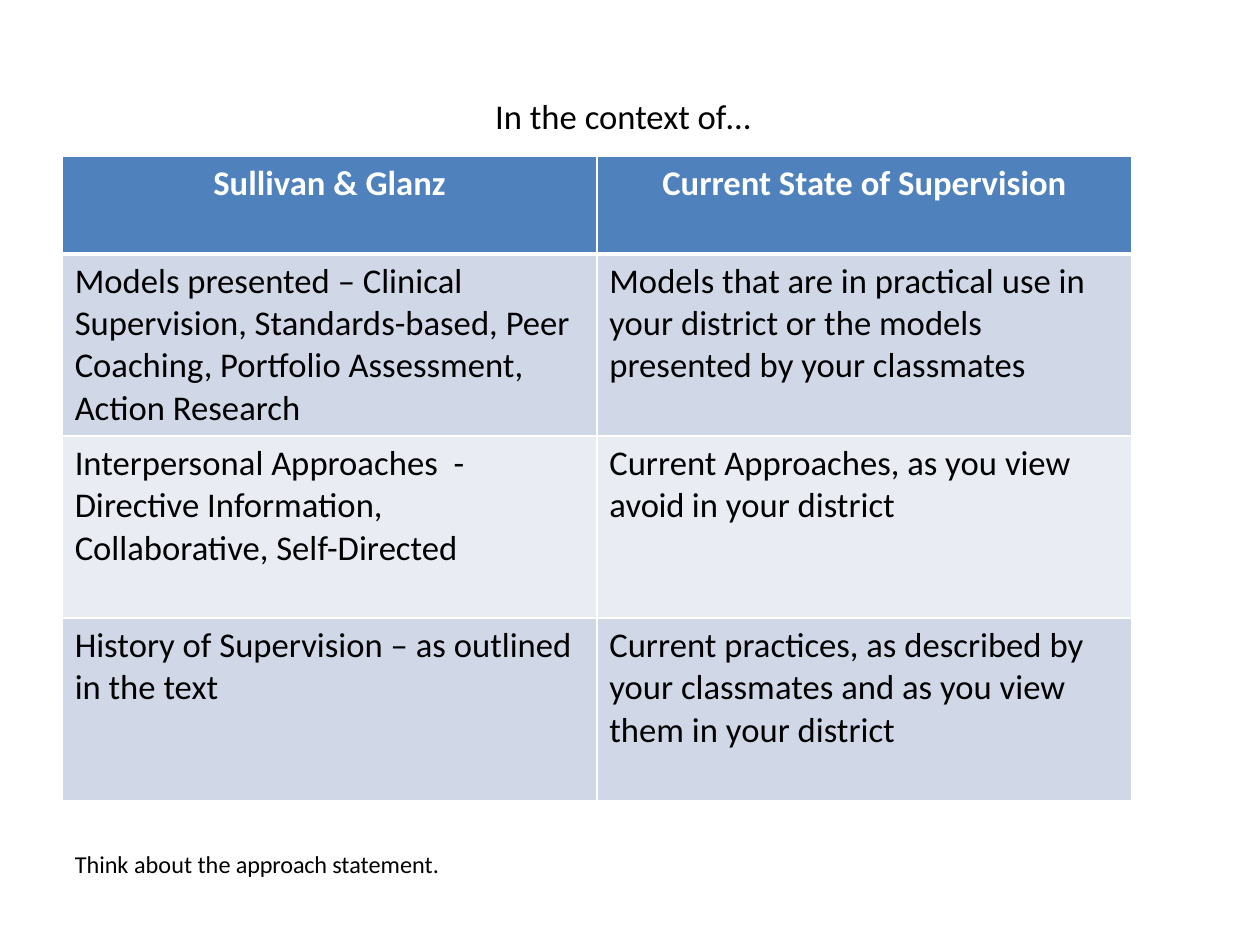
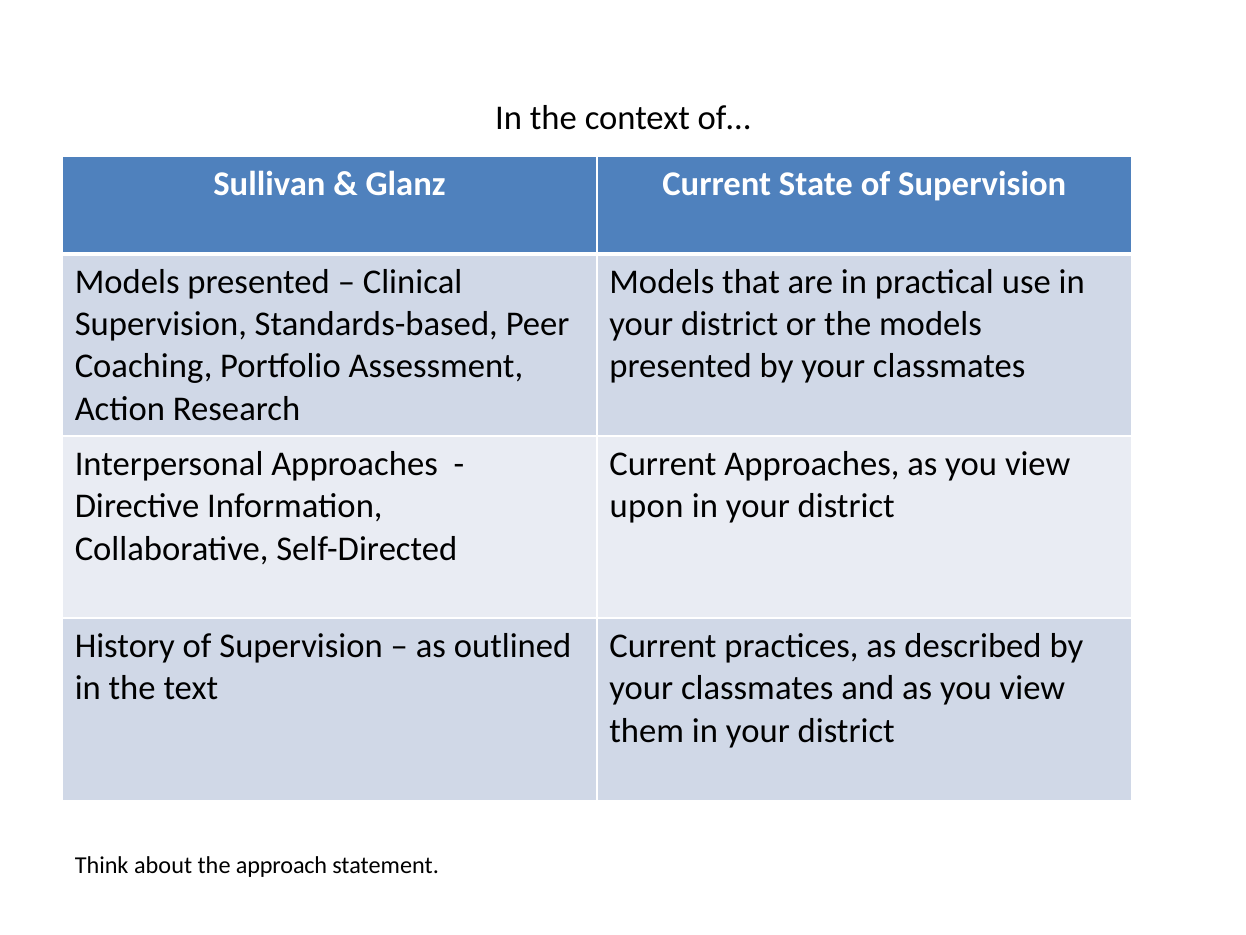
avoid: avoid -> upon
